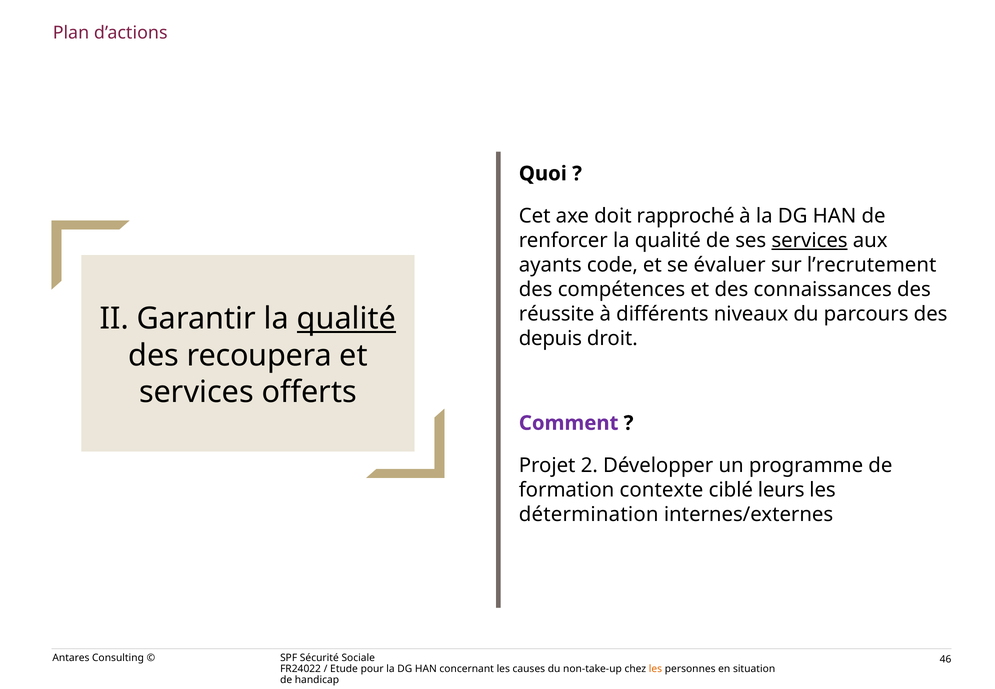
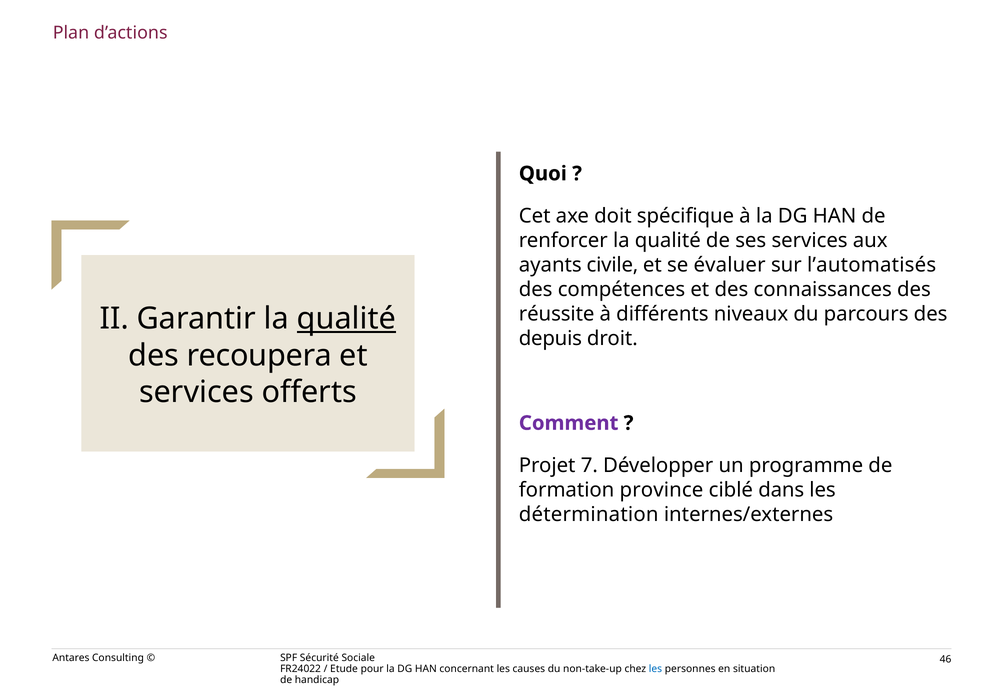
rapproché: rapproché -> spécifique
services at (810, 240) underline: present -> none
code: code -> civile
l’recrutement: l’recrutement -> l’automatisés
2: 2 -> 7
contexte: contexte -> province
leurs: leurs -> dans
les at (655, 669) colour: orange -> blue
